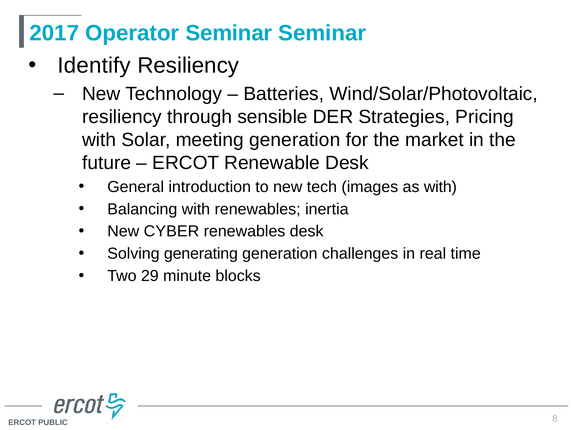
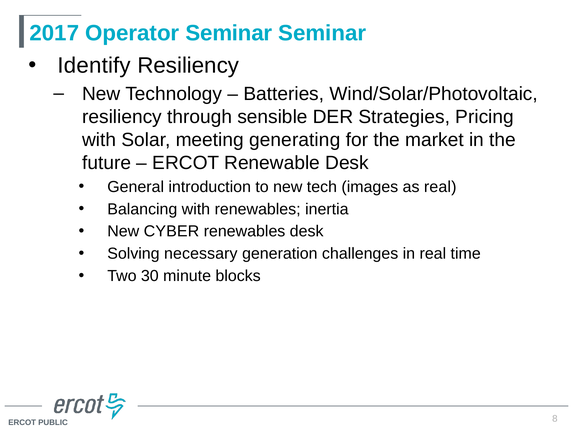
meeting generation: generation -> generating
as with: with -> real
generating: generating -> necessary
29: 29 -> 30
